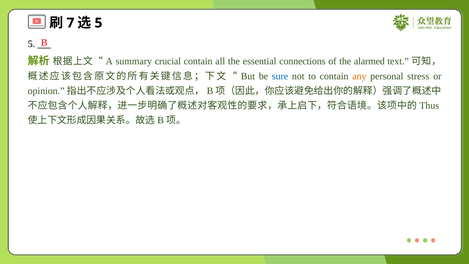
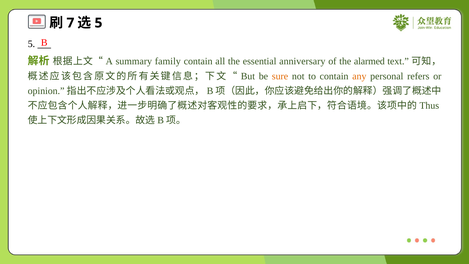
crucial: crucial -> family
connections: connections -> anniversary
sure colour: blue -> orange
stress: stress -> refers
